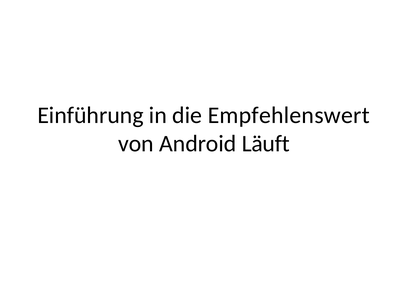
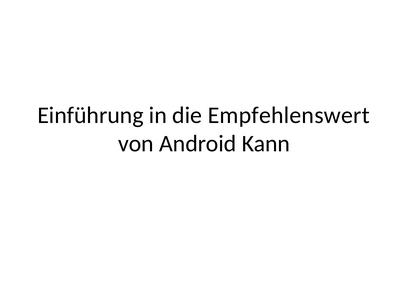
Läuft: Läuft -> Kann
